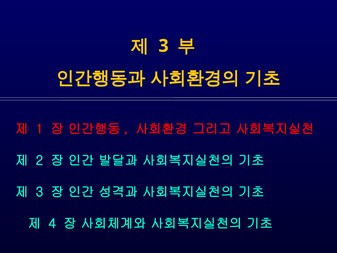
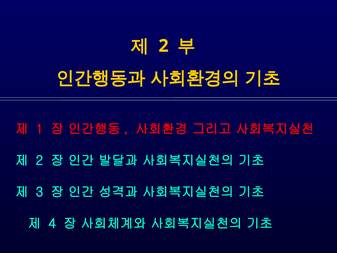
3 at (164, 46): 3 -> 2
